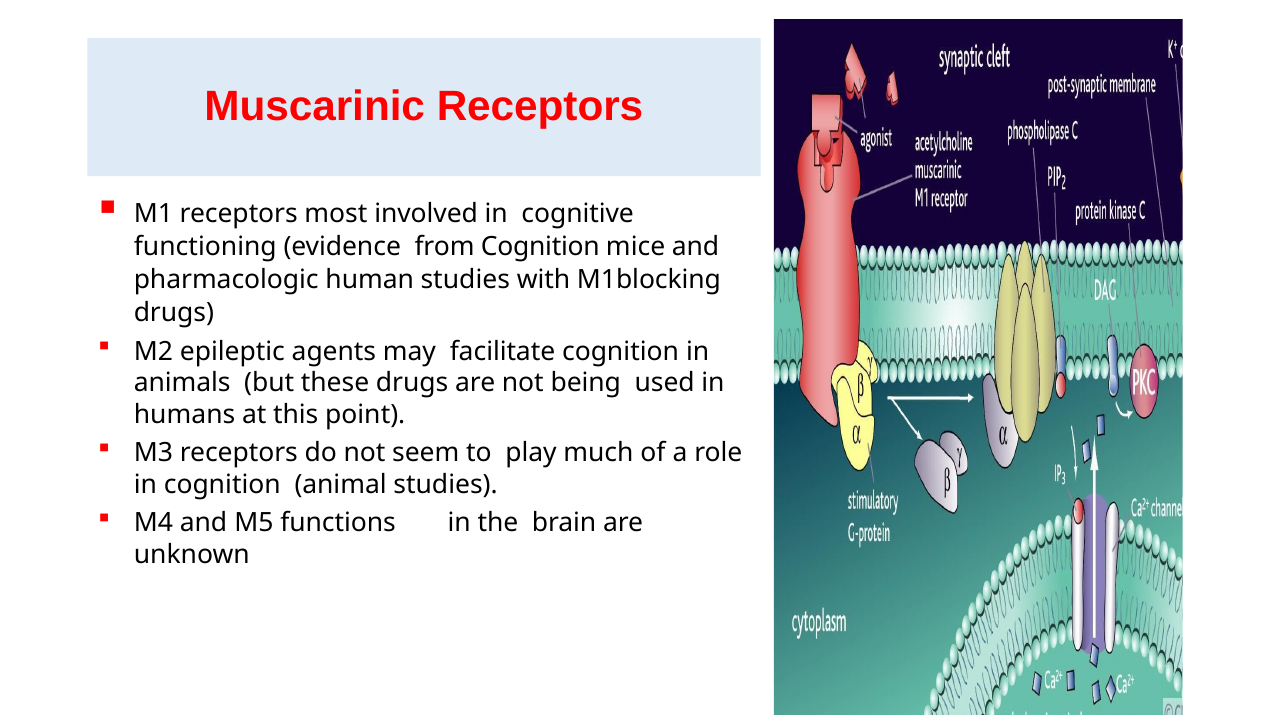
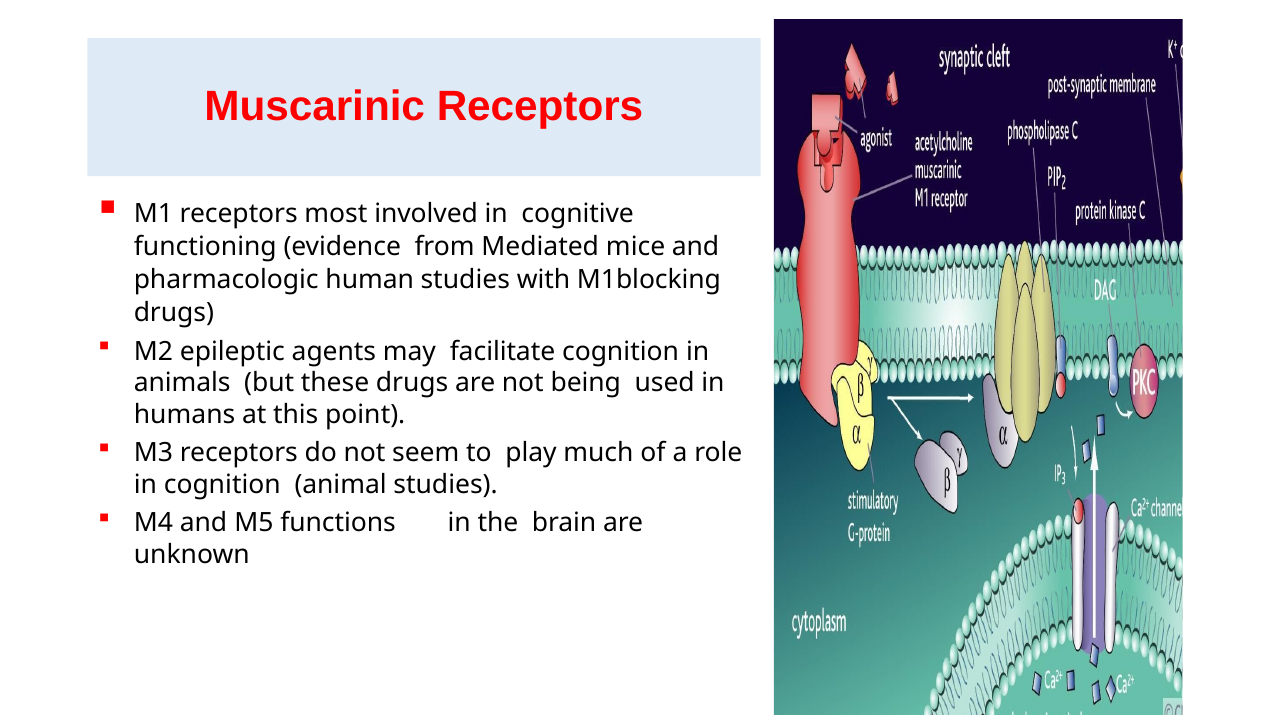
from Cognition: Cognition -> Mediated
